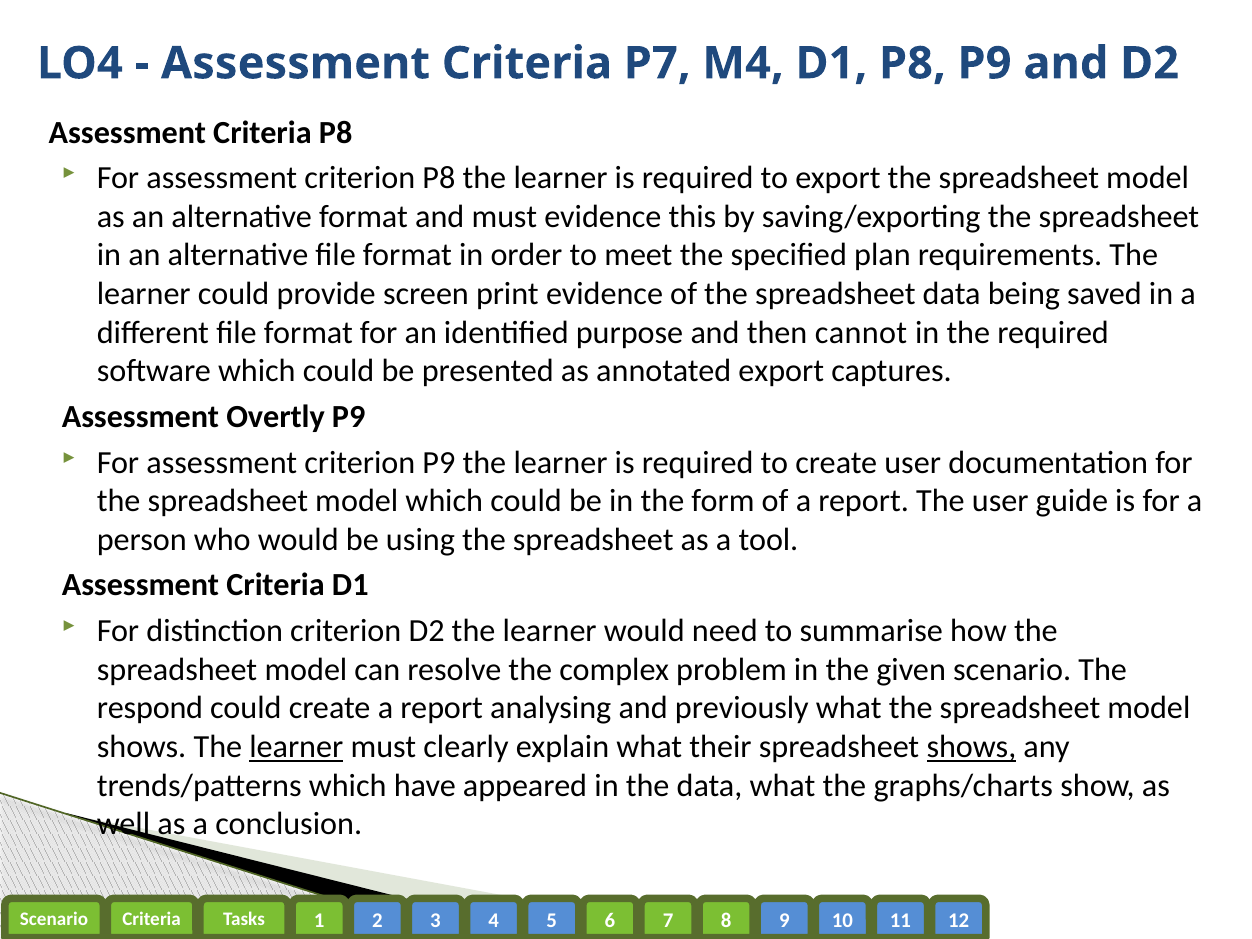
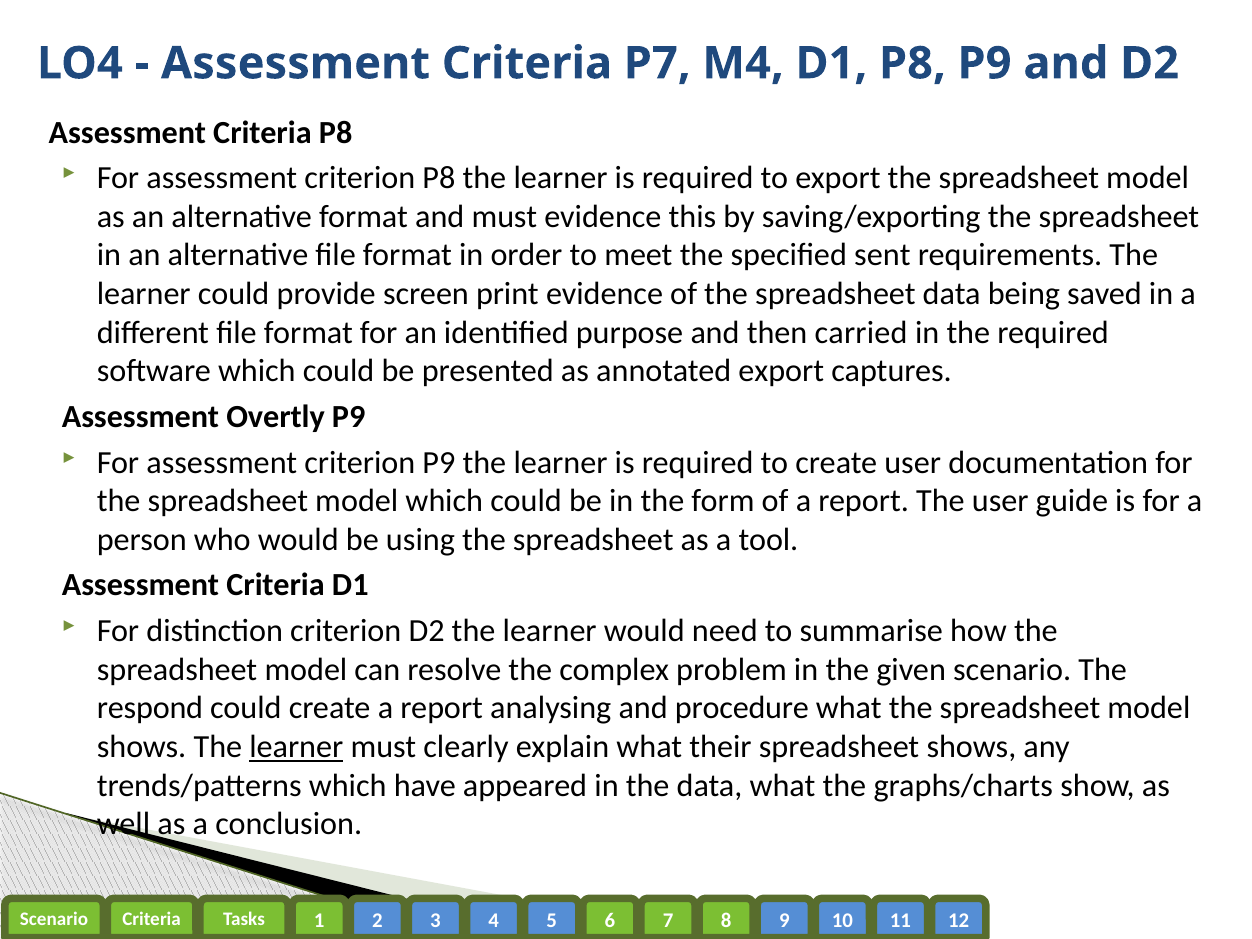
plan: plan -> sent
cannot: cannot -> carried
previously: previously -> procedure
shows at (971, 747) underline: present -> none
